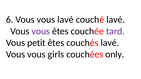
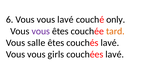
couché lavé: lavé -> only
tard colour: purple -> orange
petit: petit -> salle
couchées only: only -> lavé
